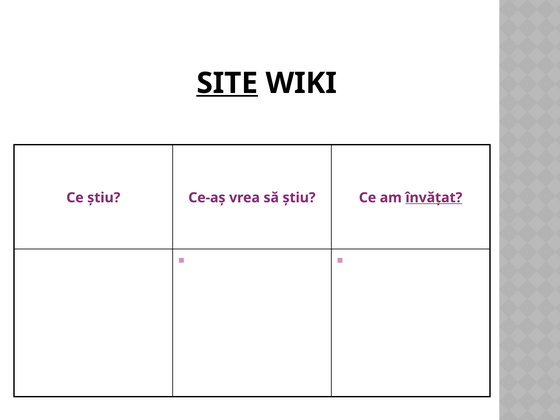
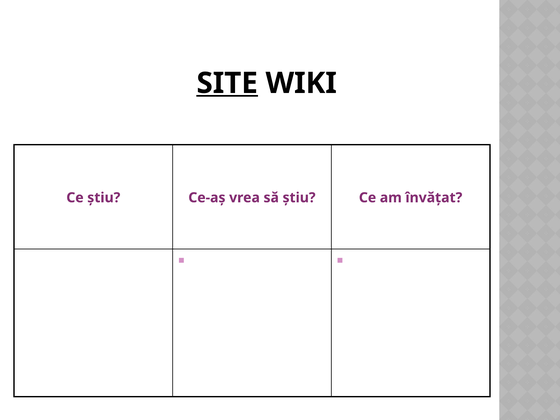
învăţat underline: present -> none
